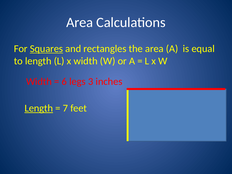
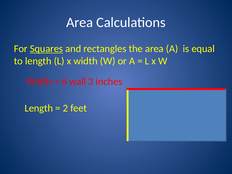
legs: legs -> wall
Length at (39, 108) underline: present -> none
7: 7 -> 2
